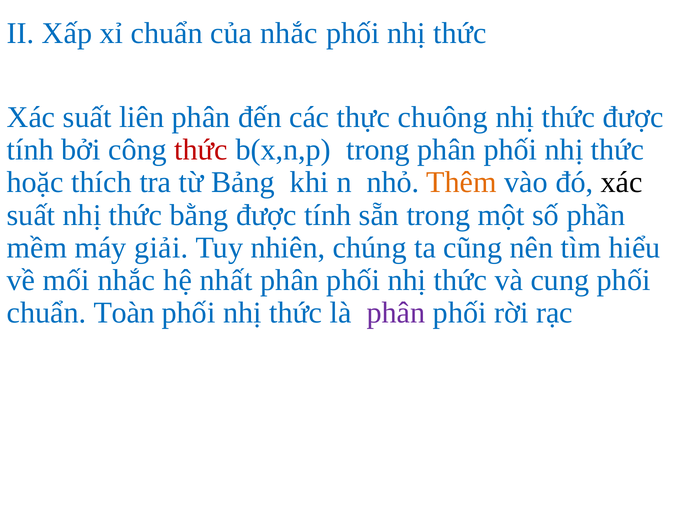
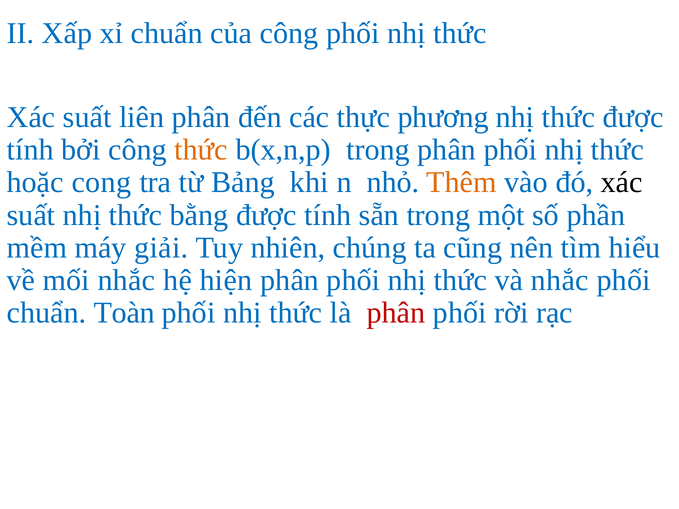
của nhắc: nhắc -> công
chuông: chuông -> phương
thức at (201, 150) colour: red -> orange
thích: thích -> cong
nhất: nhất -> hiện
và cung: cung -> nhắc
phân at (396, 313) colour: purple -> red
